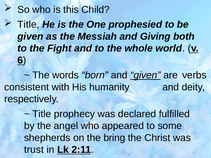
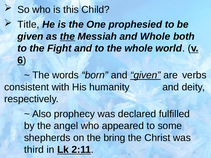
the at (67, 37) underline: none -> present
and Giving: Giving -> Whole
Title at (42, 114): Title -> Also
trust: trust -> third
